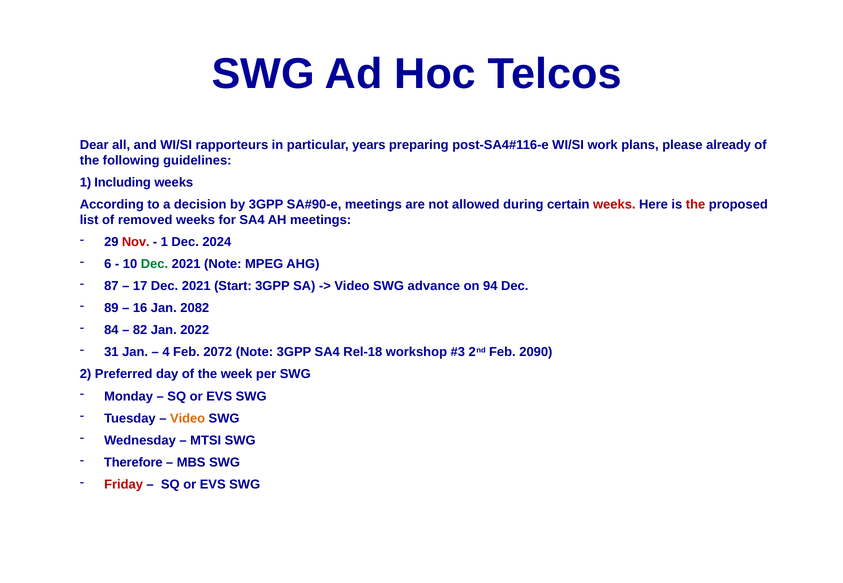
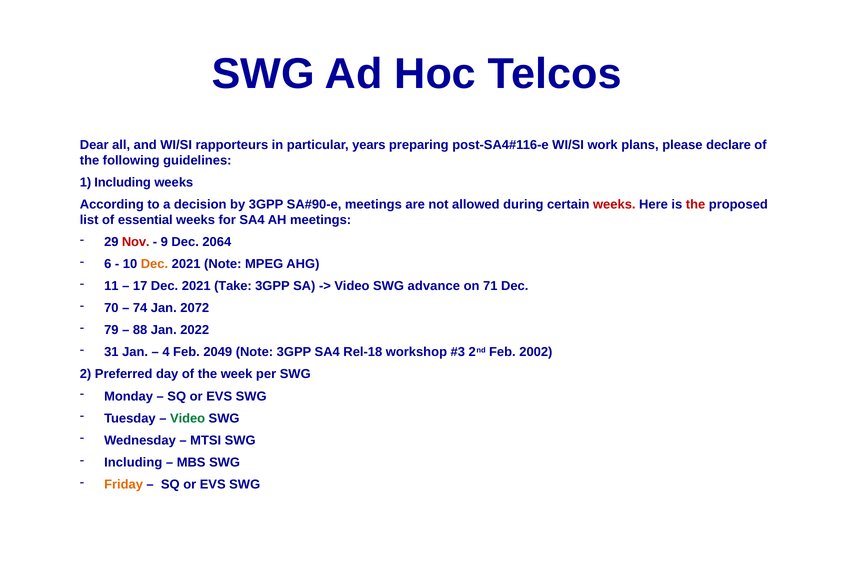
already: already -> declare
removed: removed -> essential
1 at (164, 242): 1 -> 9
2024: 2024 -> 2064
Dec at (154, 264) colour: green -> orange
87: 87 -> 11
Start: Start -> Take
94: 94 -> 71
89: 89 -> 70
16: 16 -> 74
2082: 2082 -> 2072
84: 84 -> 79
82: 82 -> 88
2072: 2072 -> 2049
2090: 2090 -> 2002
Video at (188, 419) colour: orange -> green
Therefore at (133, 463): Therefore -> Including
Friday colour: red -> orange
